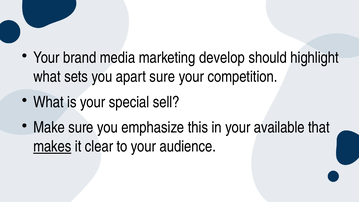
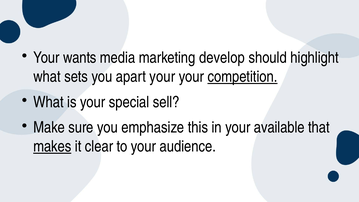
brand: brand -> wants
apart sure: sure -> your
competition underline: none -> present
